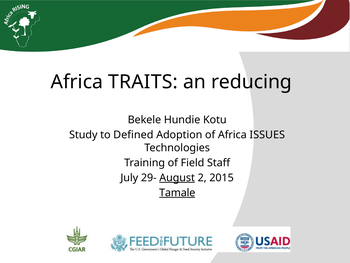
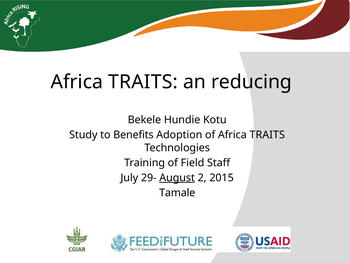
Defined: Defined -> Benefits
of Africa ISSUES: ISSUES -> TRAITS
Tamale underline: present -> none
